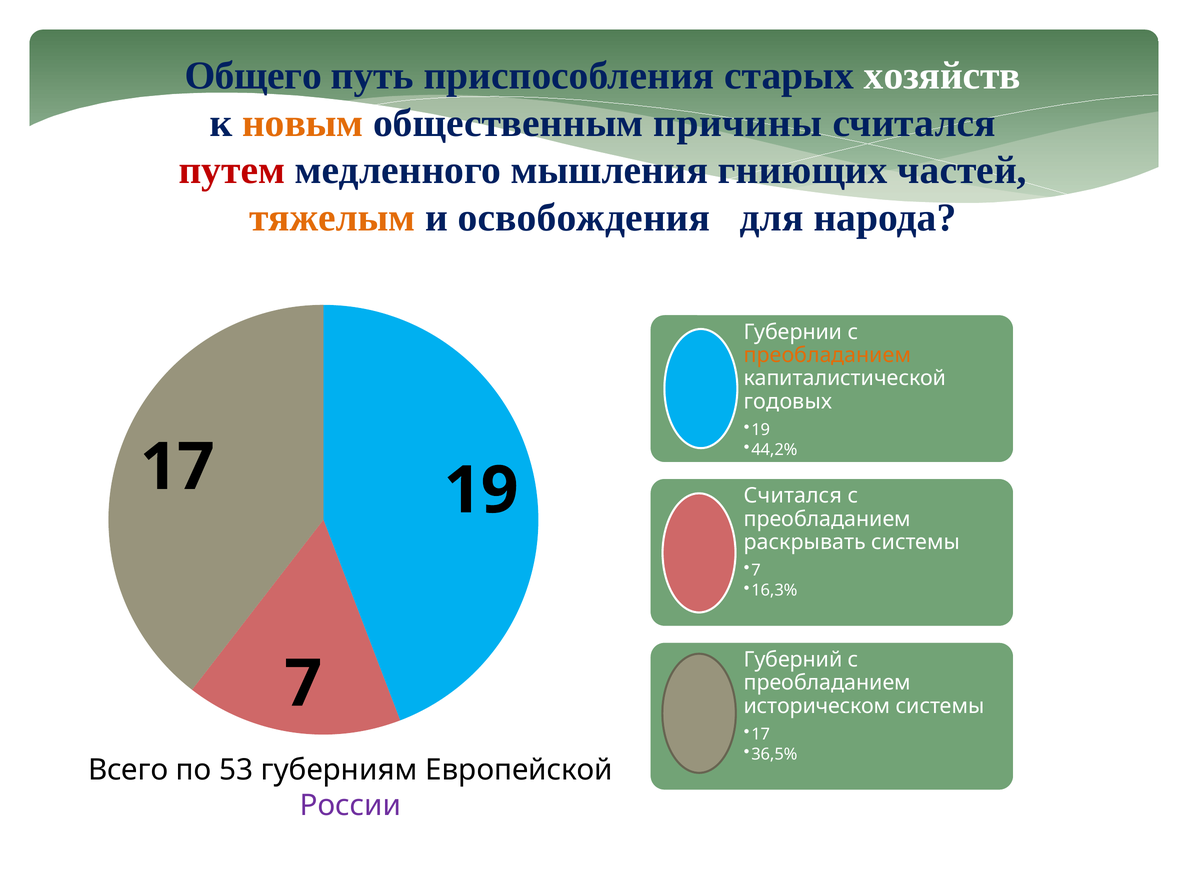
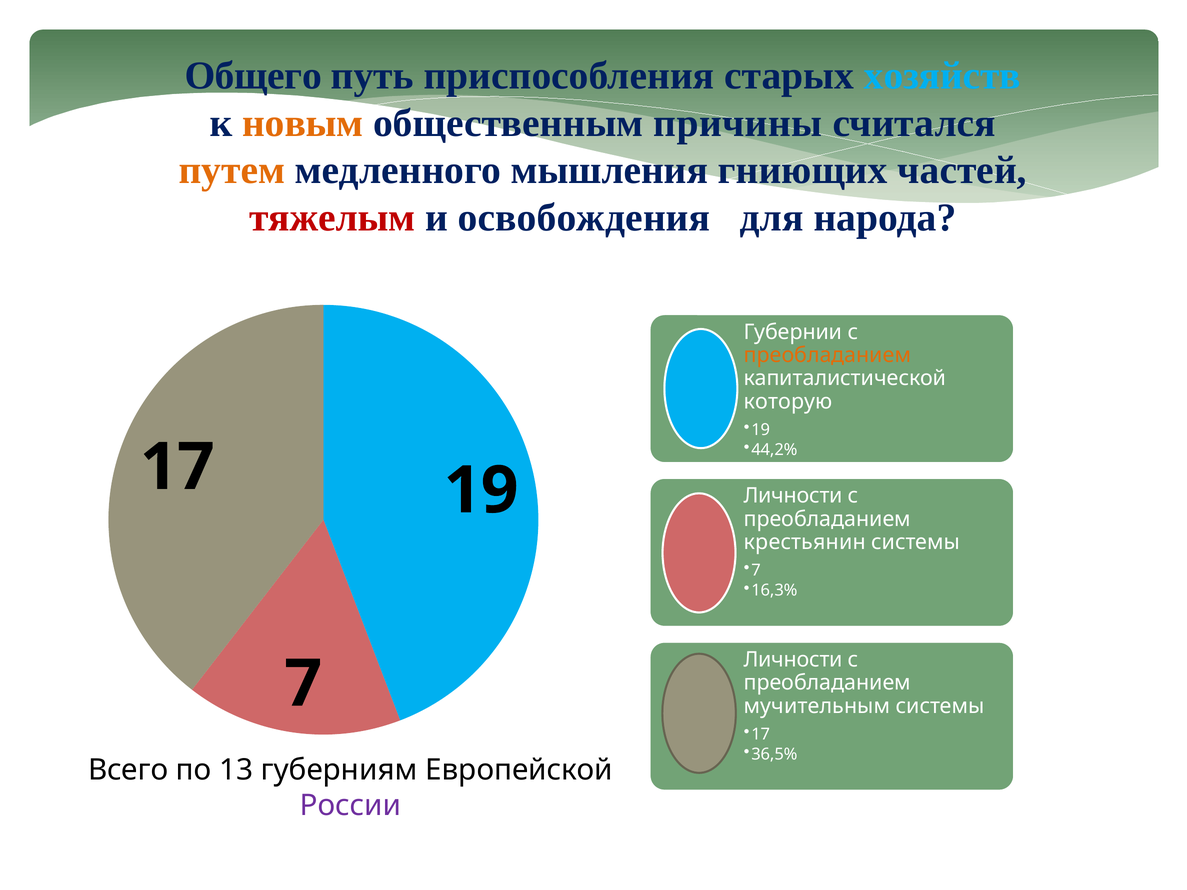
хозяйств colour: white -> light blue
путем colour: red -> orange
тяжелым colour: orange -> red
годовых: годовых -> которую
Считался at (793, 496): Считался -> Личности
раскрывать: раскрывать -> крестьянин
Губерний at (793, 660): Губерний -> Личности
историческом: историческом -> мучительным
53: 53 -> 13
